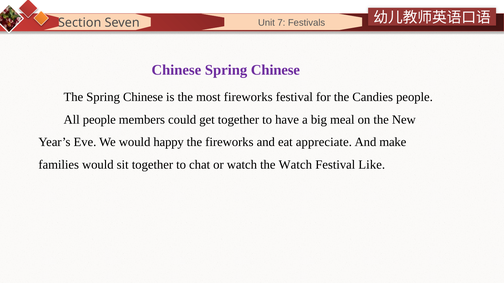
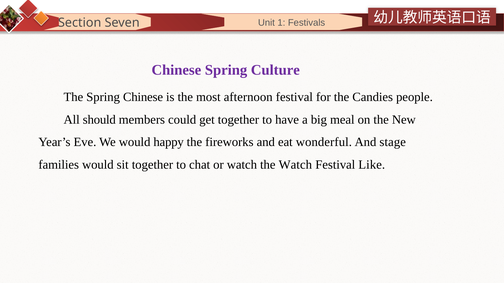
7: 7 -> 1
Chinese Spring Chinese: Chinese -> Culture
most fireworks: fireworks -> afternoon
All people: people -> should
appreciate: appreciate -> wonderful
make: make -> stage
